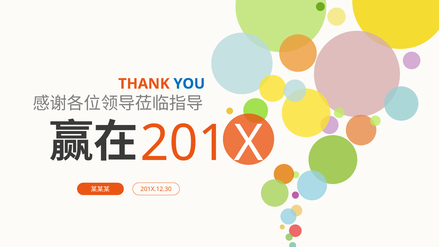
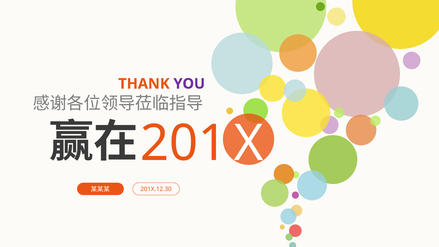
YOU colour: blue -> purple
